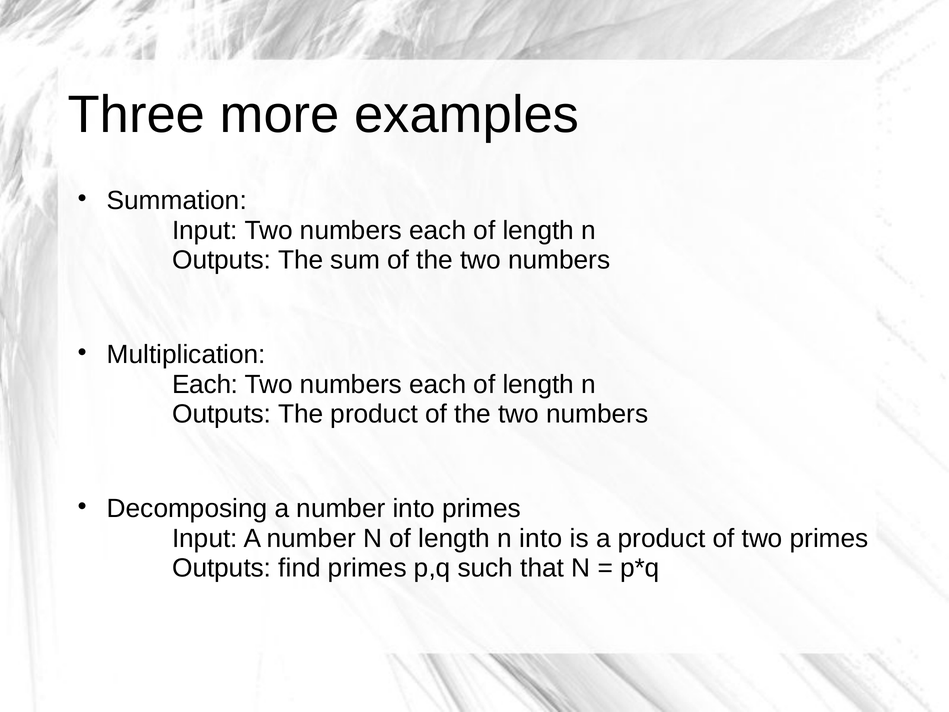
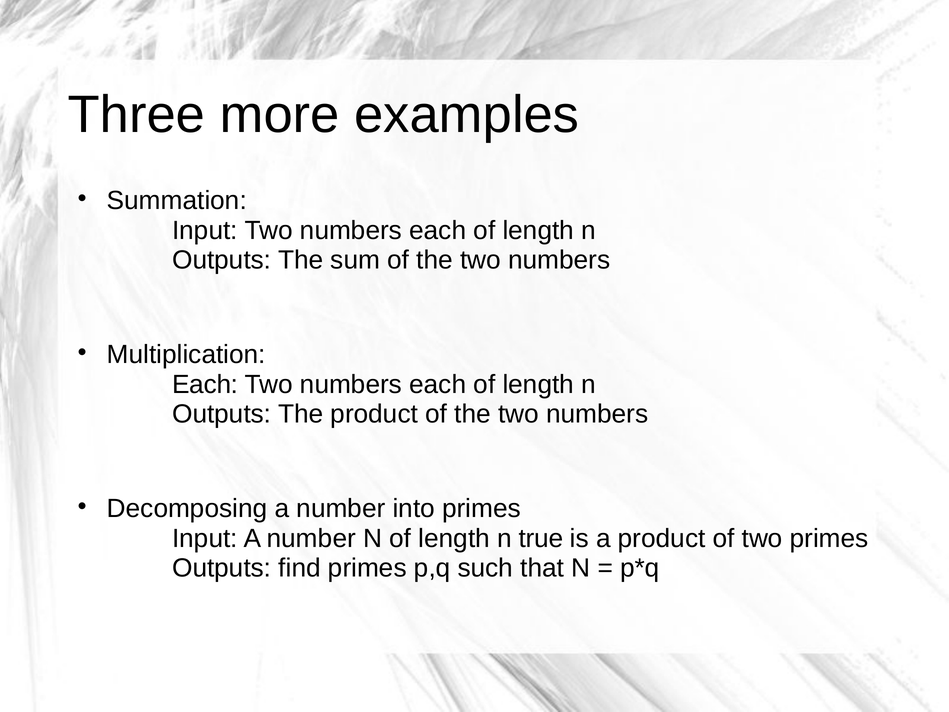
n into: into -> true
